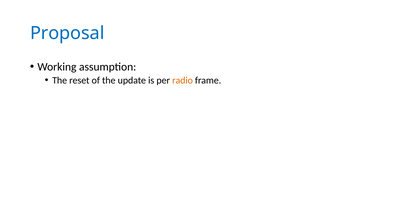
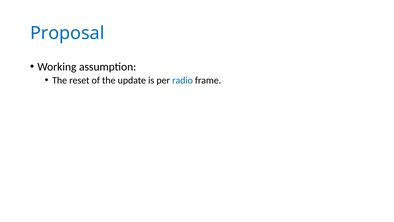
radio colour: orange -> blue
